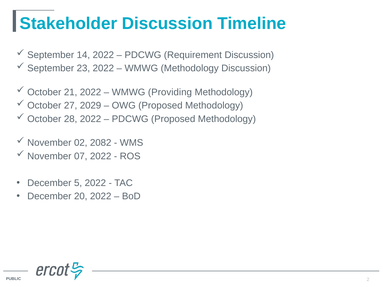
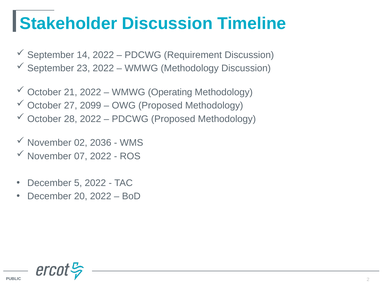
Providing: Providing -> Operating
2029: 2029 -> 2099
2082: 2082 -> 2036
